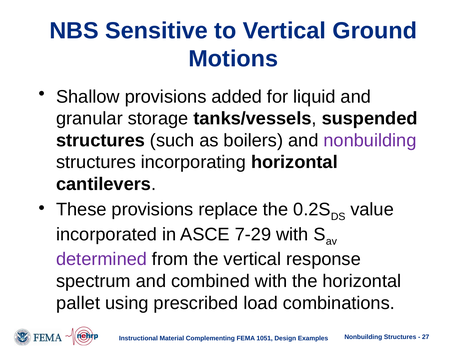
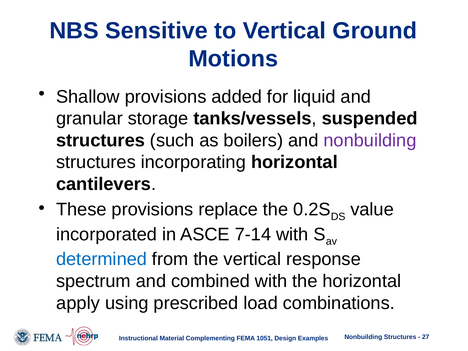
7-29: 7-29 -> 7-14
determined colour: purple -> blue
pallet: pallet -> apply
